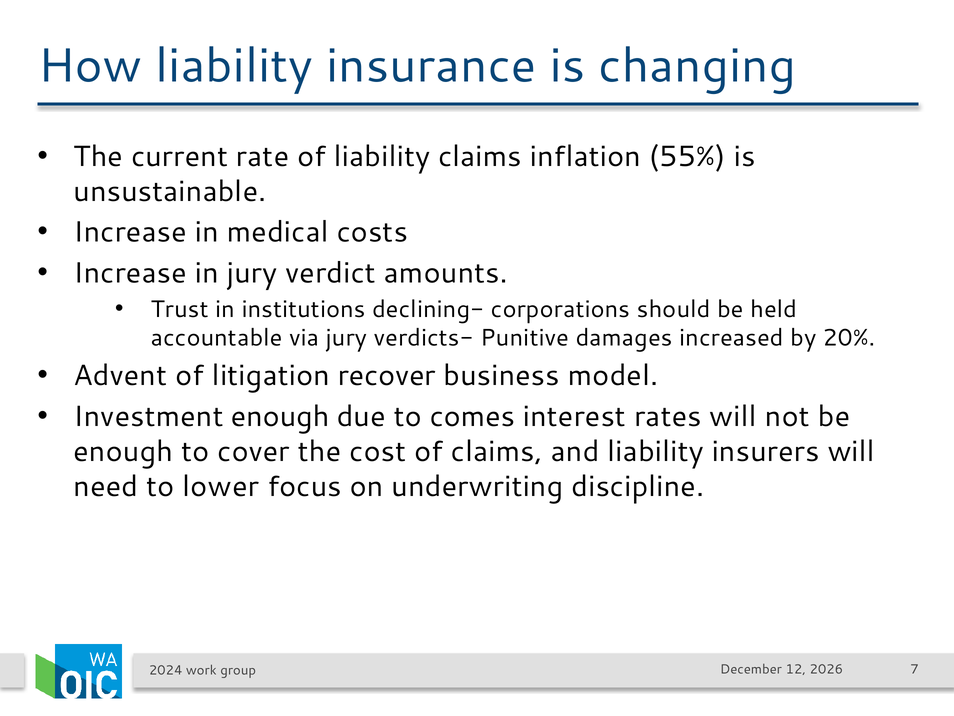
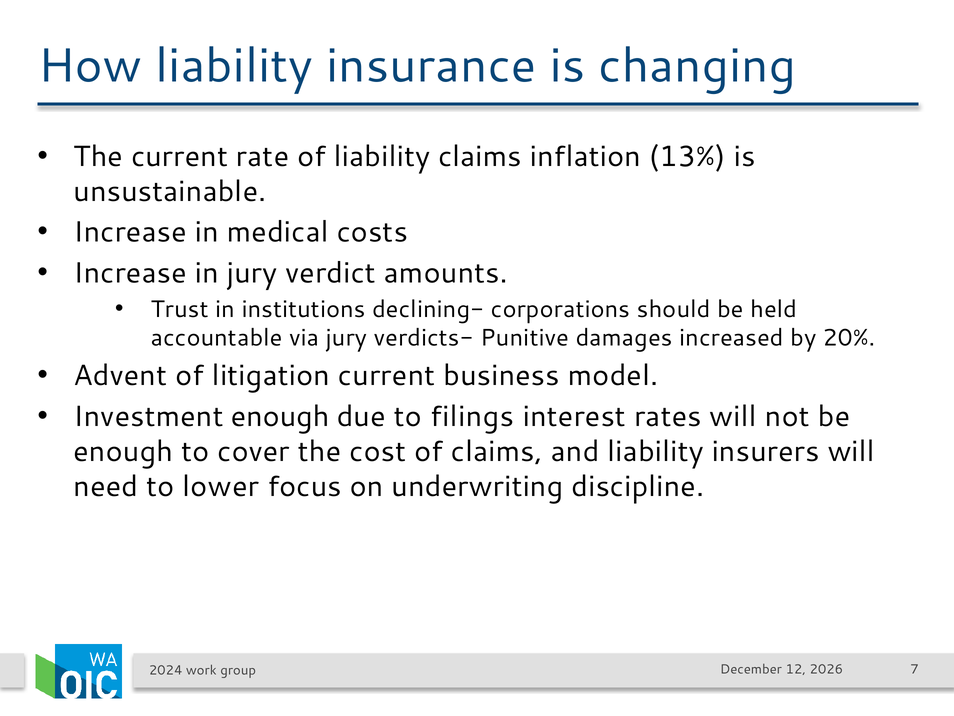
55%: 55% -> 13%
litigation recover: recover -> current
comes: comes -> filings
